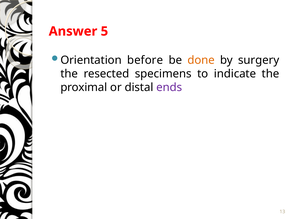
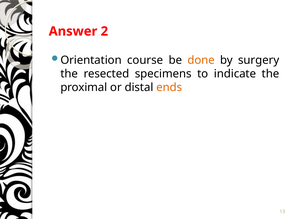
5: 5 -> 2
before: before -> course
ends colour: purple -> orange
